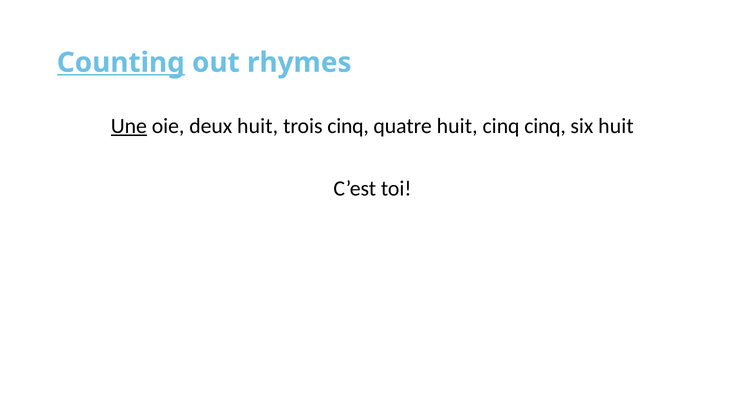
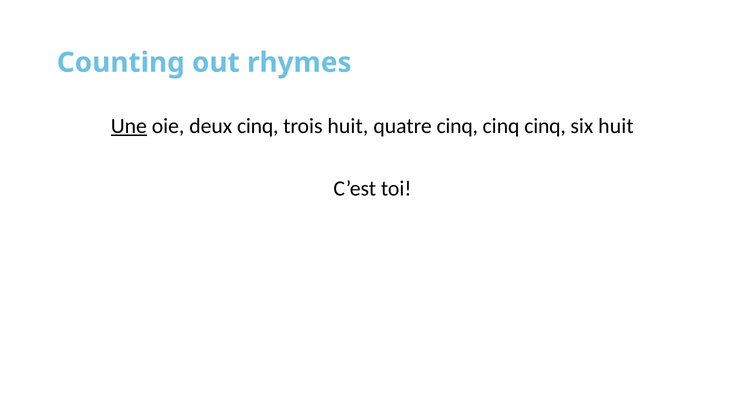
Counting underline: present -> none
deux huit: huit -> cinq
trois cinq: cinq -> huit
quatre huit: huit -> cinq
